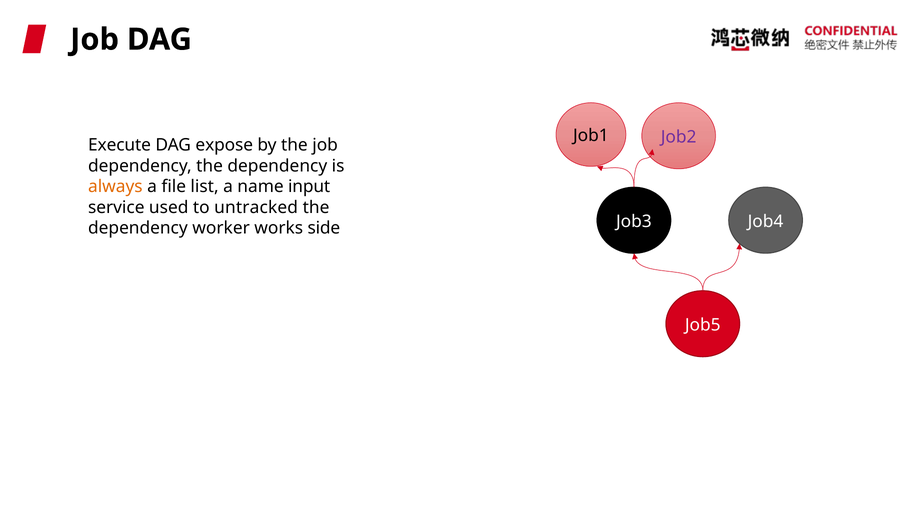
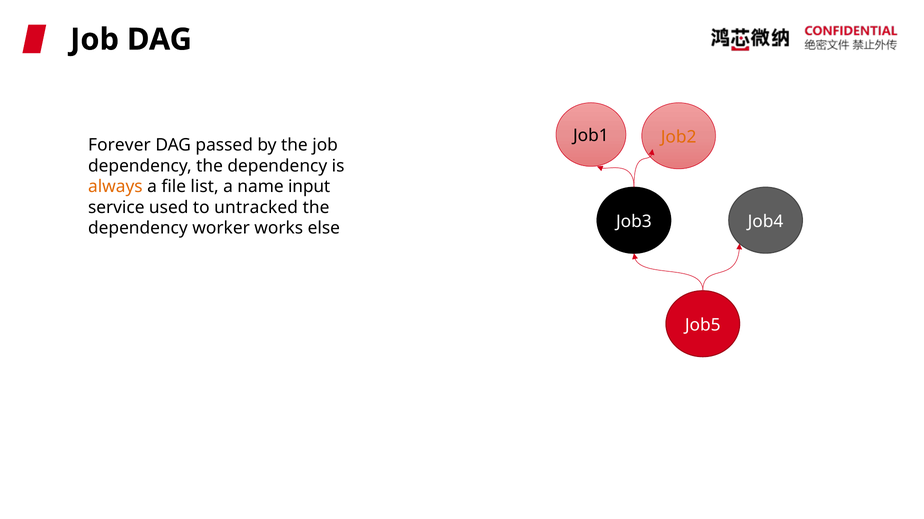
Job2 colour: purple -> orange
Execute: Execute -> Forever
expose: expose -> passed
side: side -> else
